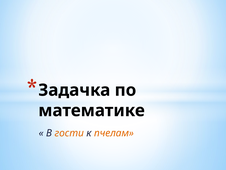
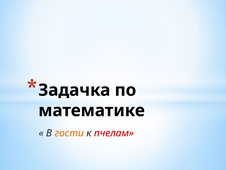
пчелам colour: orange -> red
